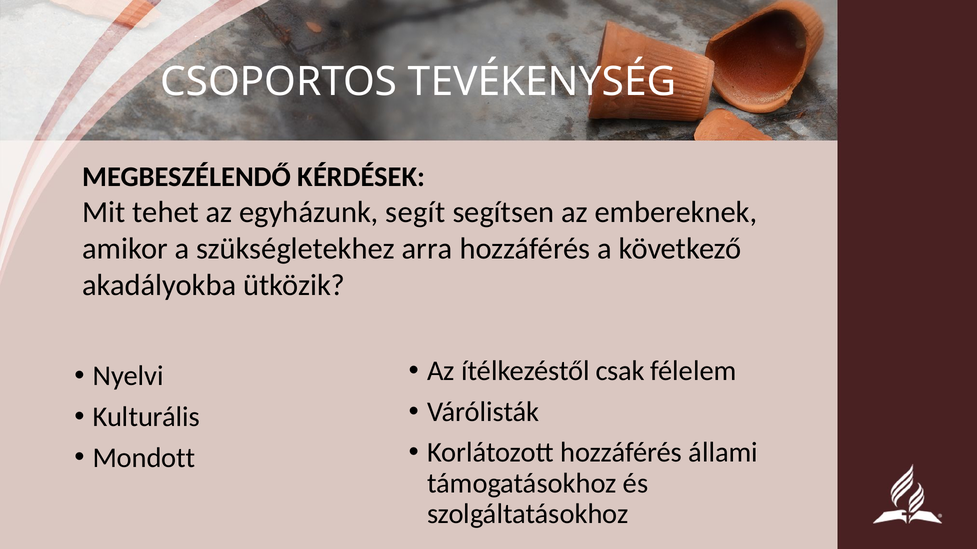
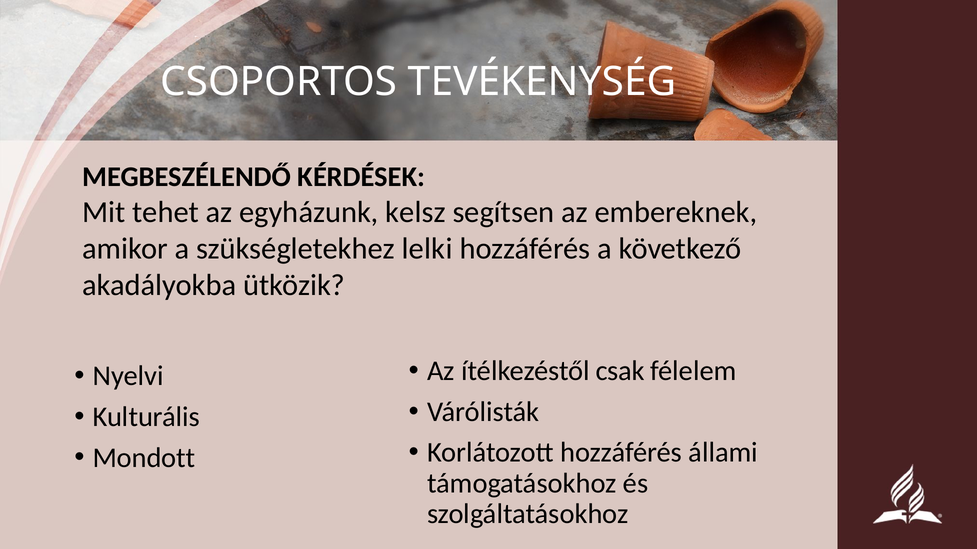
segít: segít -> kelsz
arra: arra -> lelki
